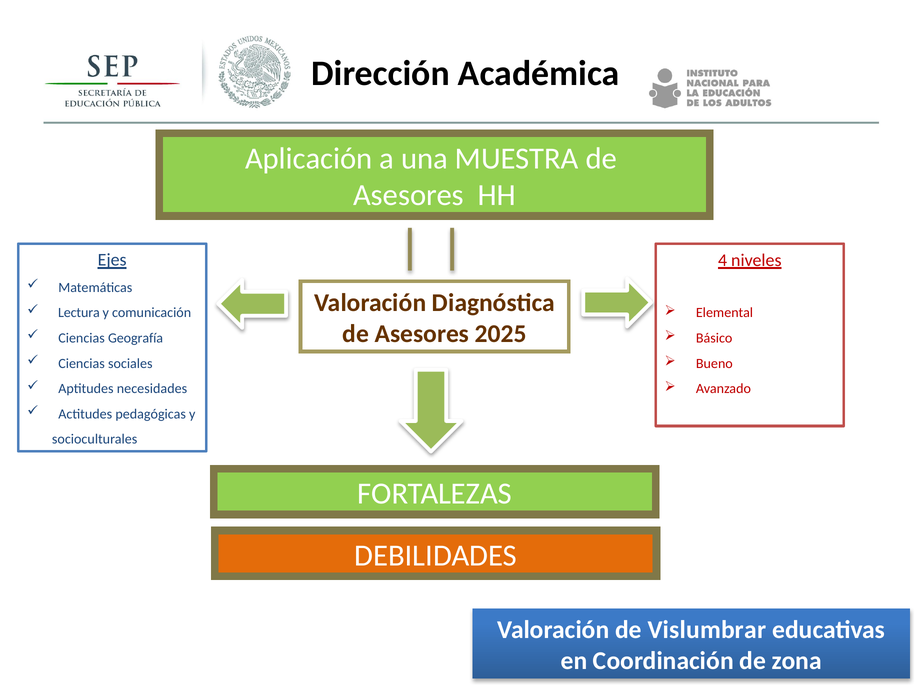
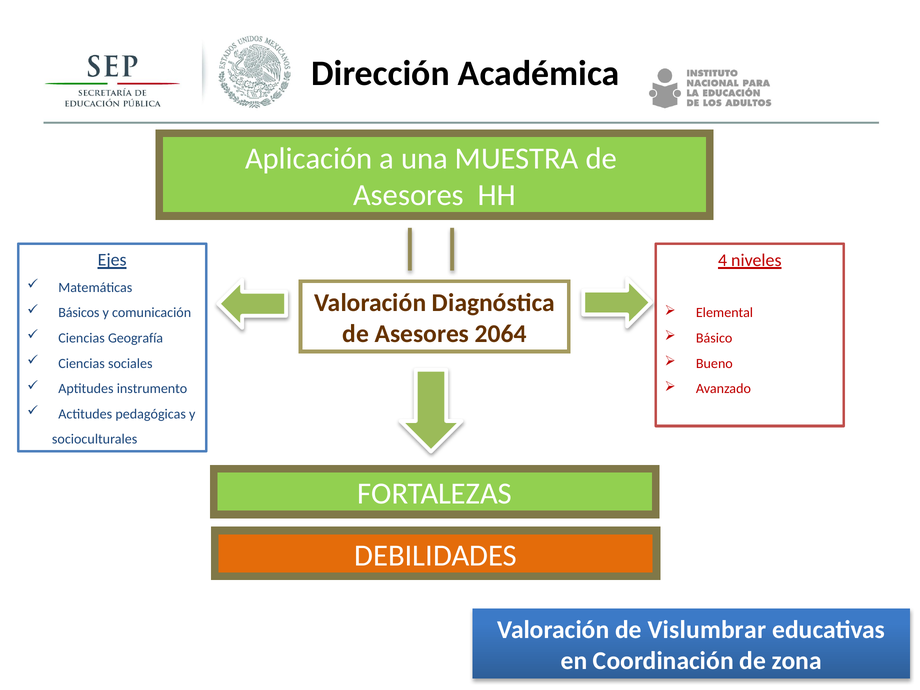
Lectura: Lectura -> Básicos
2025: 2025 -> 2064
necesidades: necesidades -> instrumento
